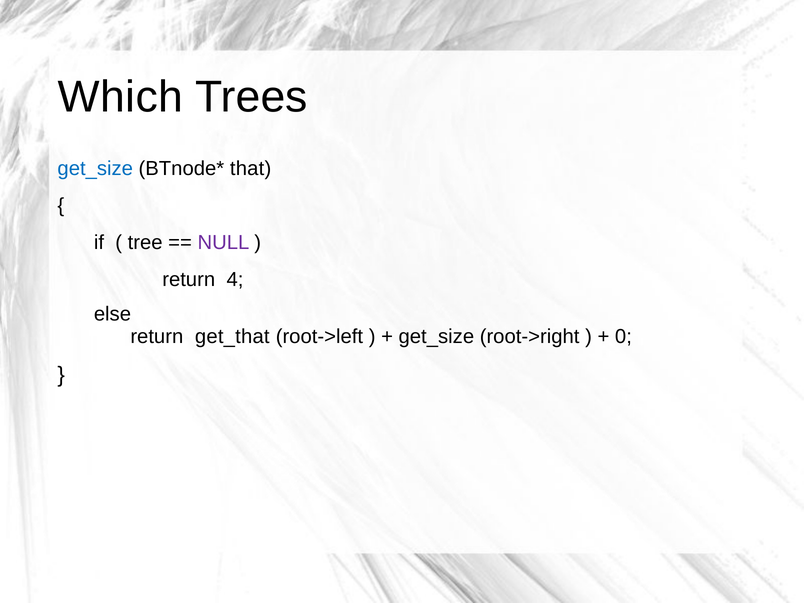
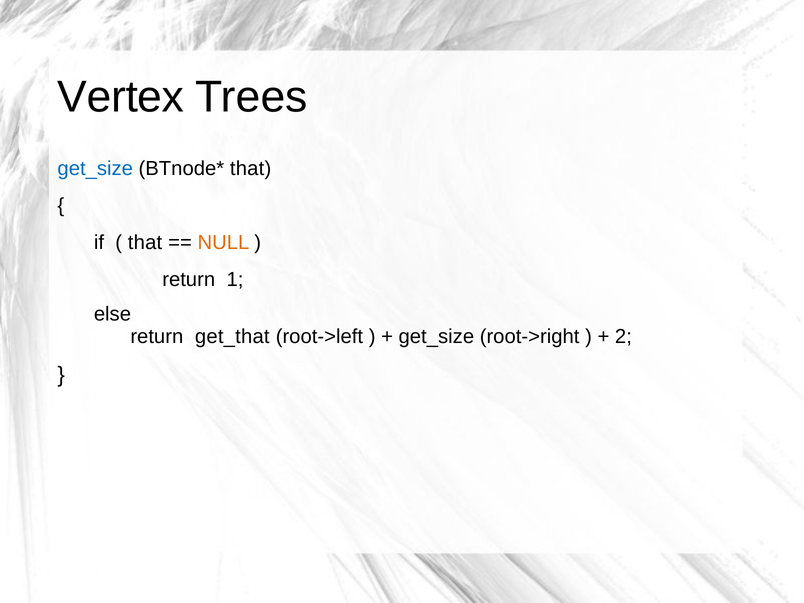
Which: Which -> Vertex
tree at (145, 243): tree -> that
NULL colour: purple -> orange
4: 4 -> 1
0: 0 -> 2
